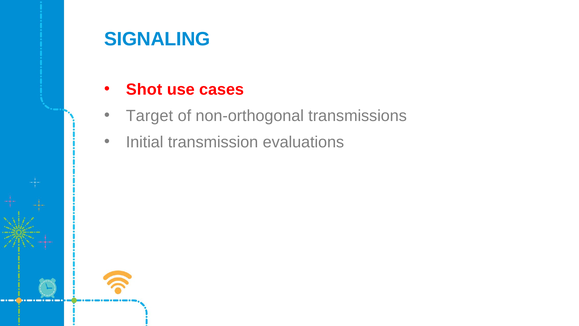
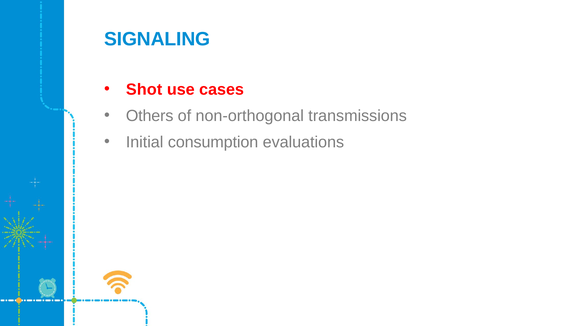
Target: Target -> Others
transmission: transmission -> consumption
